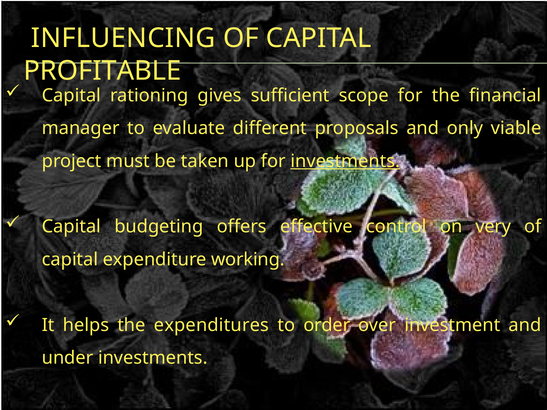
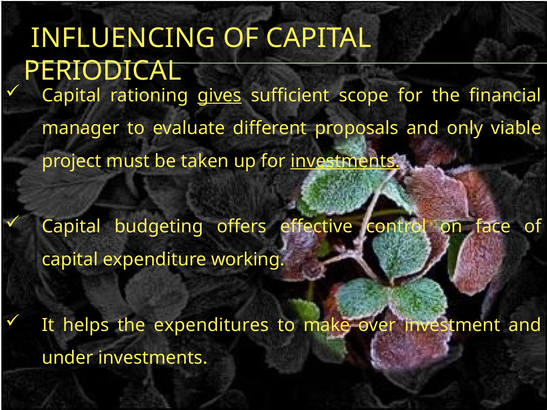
PROFITABLE: PROFITABLE -> PERIODICAL
gives underline: none -> present
very: very -> face
order: order -> make
